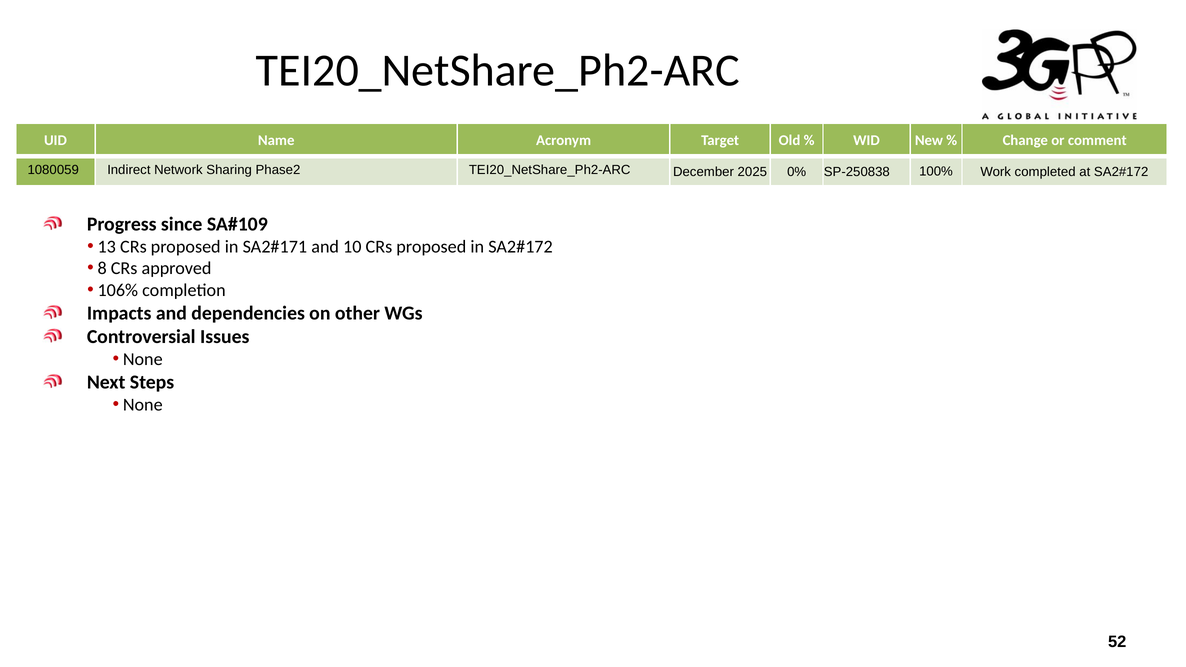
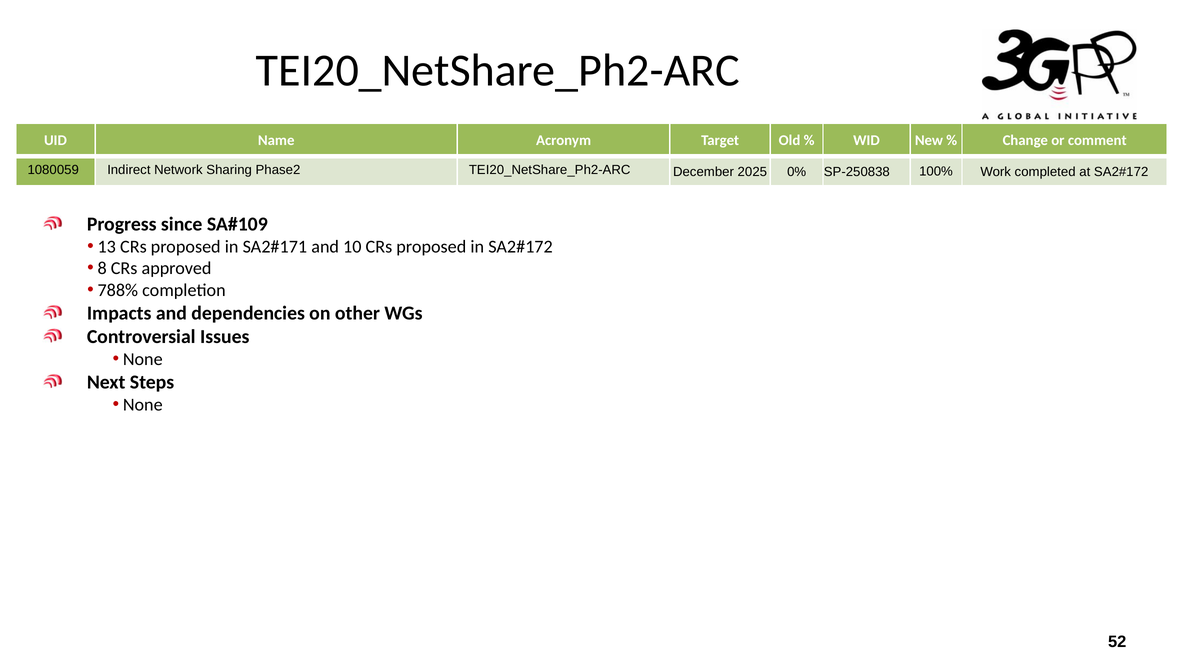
106%: 106% -> 788%
